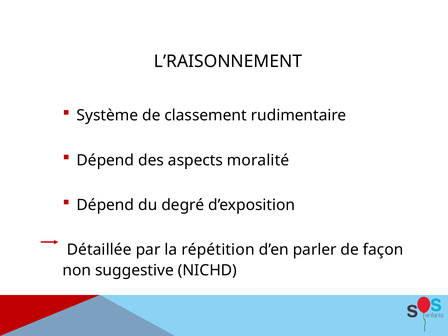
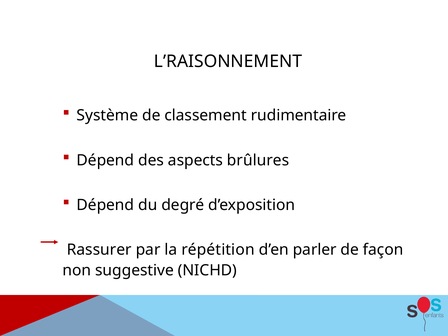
moralité: moralité -> brûlures
Détaillée: Détaillée -> Rassurer
